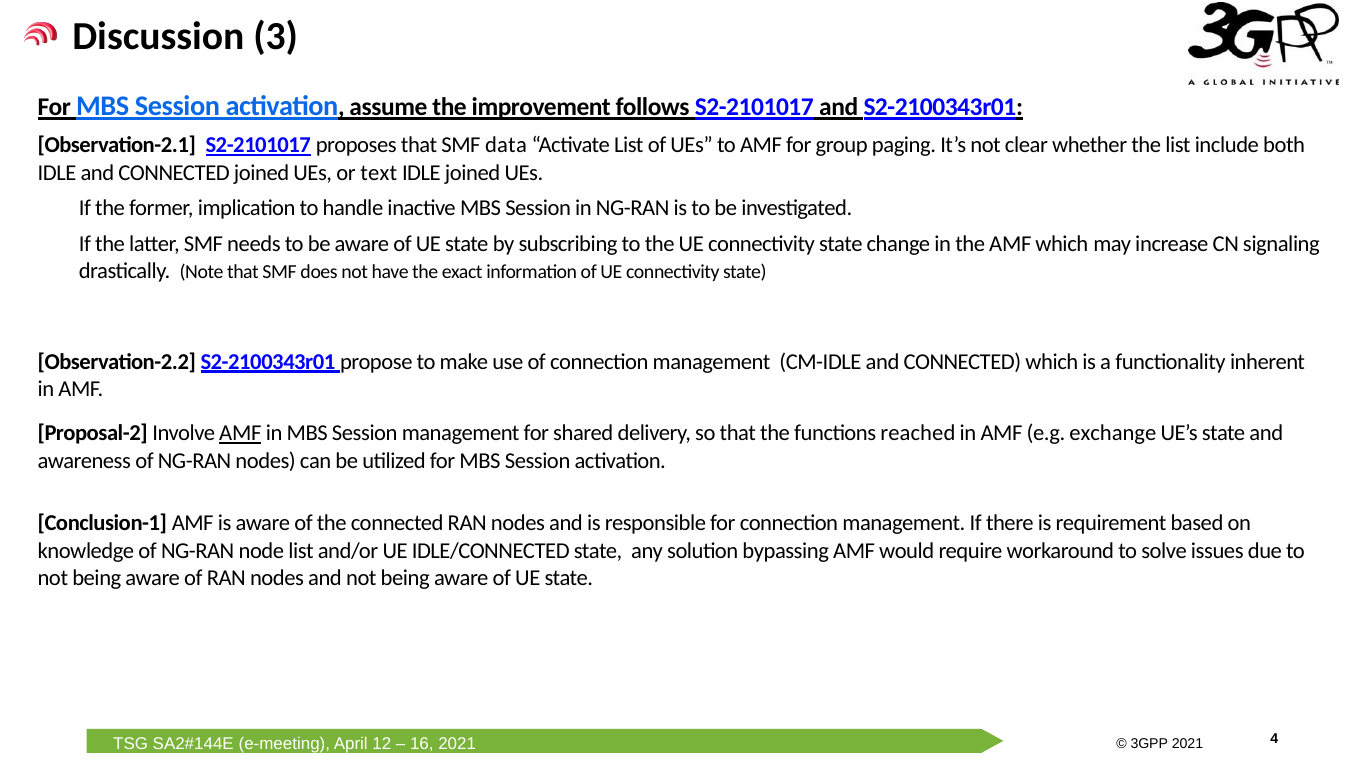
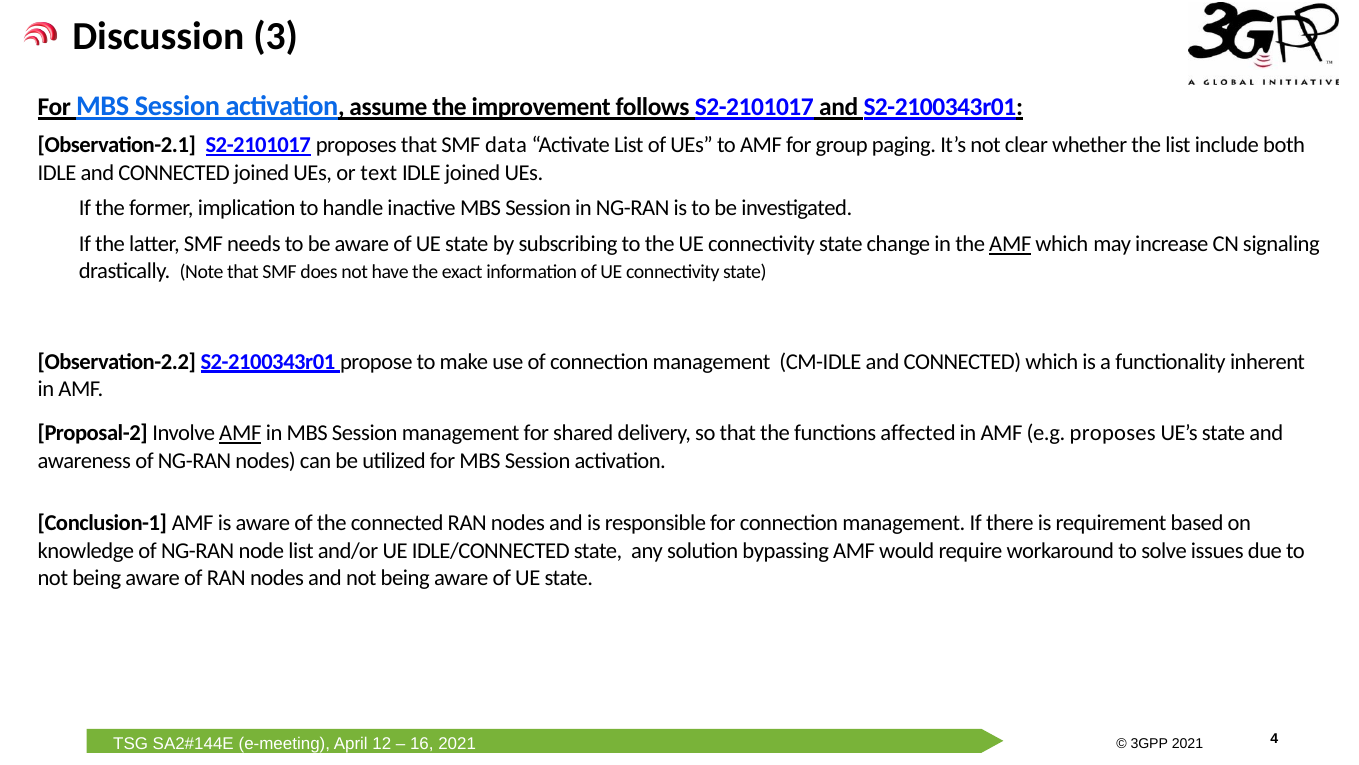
AMF at (1010, 244) underline: none -> present
reached: reached -> affected
e.g exchange: exchange -> proposes
